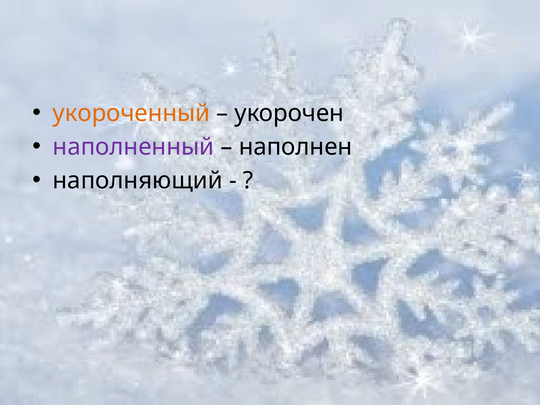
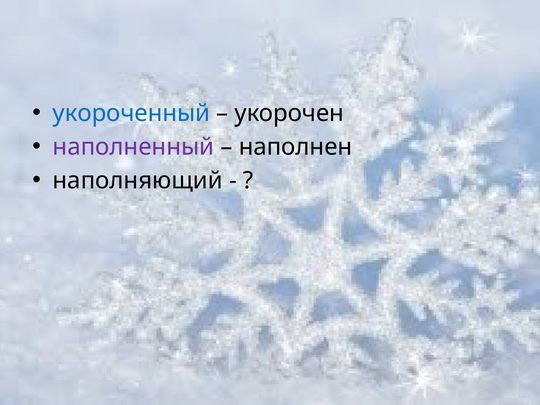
укороченный colour: orange -> blue
